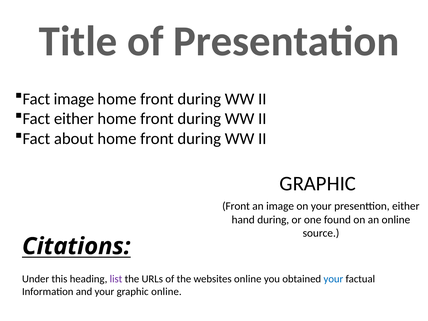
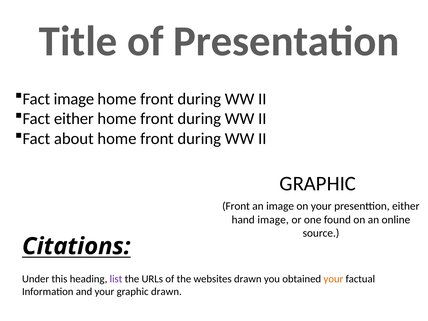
hand during: during -> image
websites online: online -> drawn
your at (333, 279) colour: blue -> orange
graphic online: online -> drawn
